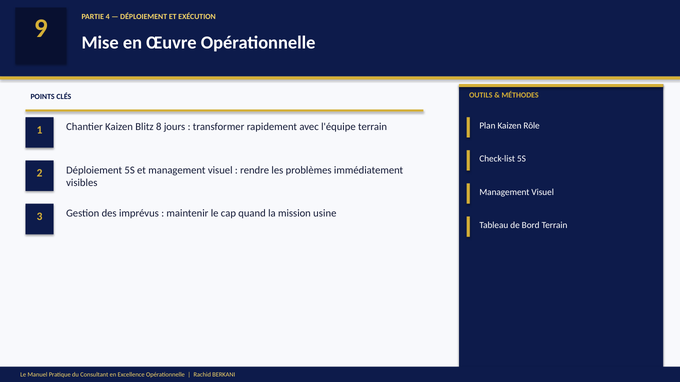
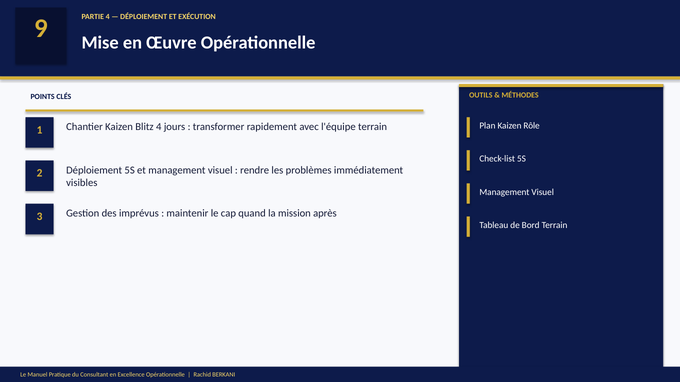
Blitz 8: 8 -> 4
usine: usine -> après
